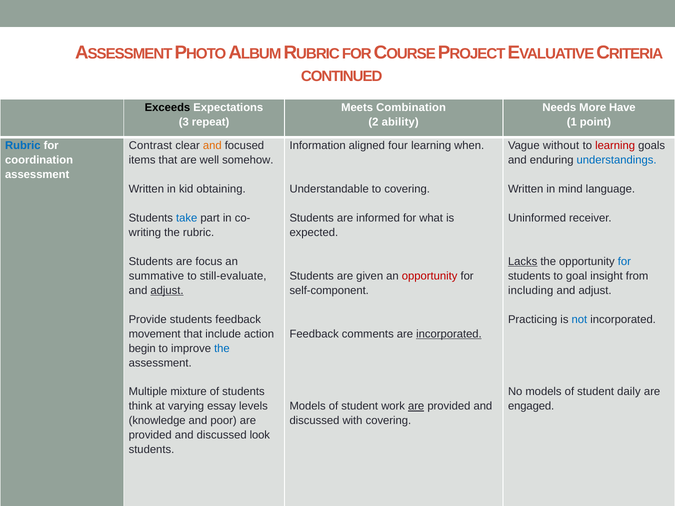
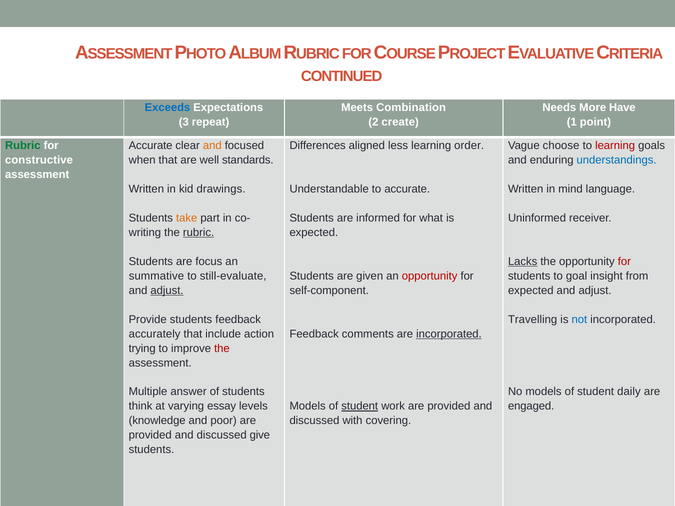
Exceeds colour: black -> blue
ability: ability -> create
Rubric at (23, 146) colour: blue -> green
Contrast at (150, 146): Contrast -> Accurate
Information: Information -> Differences
four: four -> less
when: when -> order
without: without -> choose
coordination: coordination -> constructive
items: items -> when
somehow: somehow -> standards
obtaining: obtaining -> drawings
to covering: covering -> accurate
take colour: blue -> orange
rubric at (199, 233) underline: none -> present
for at (624, 262) colour: blue -> red
including at (531, 291): including -> expected
Practicing: Practicing -> Travelling
movement: movement -> accurately
begin: begin -> trying
the at (222, 349) colour: blue -> red
mixture: mixture -> answer
student at (360, 406) underline: none -> present
are at (416, 406) underline: present -> none
look: look -> give
